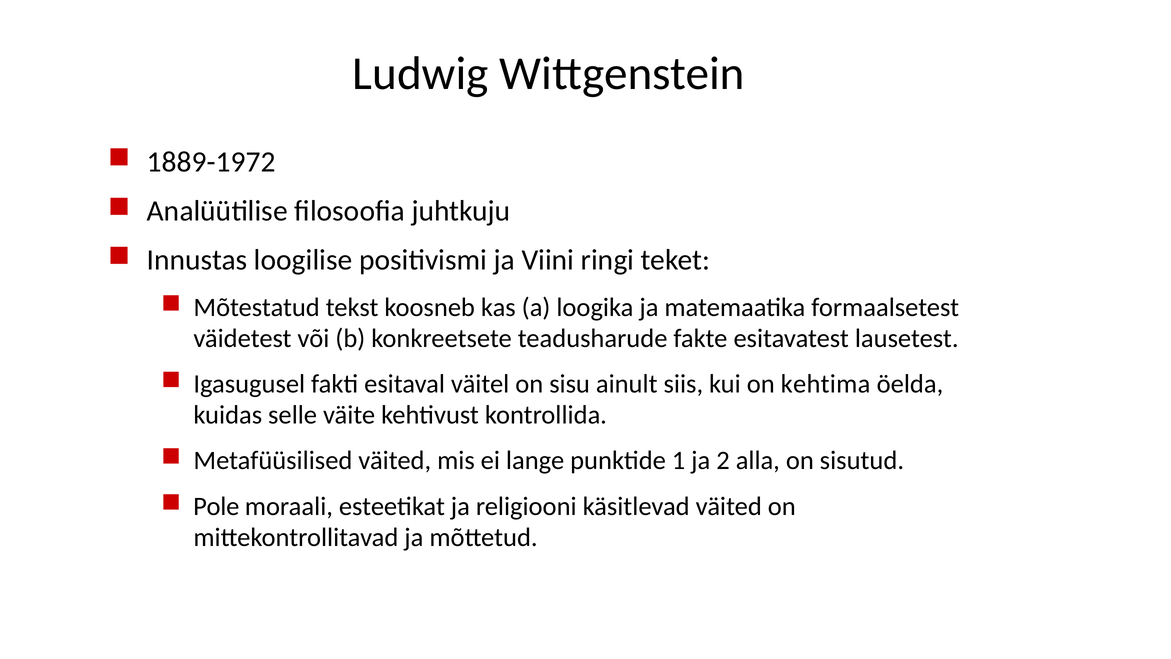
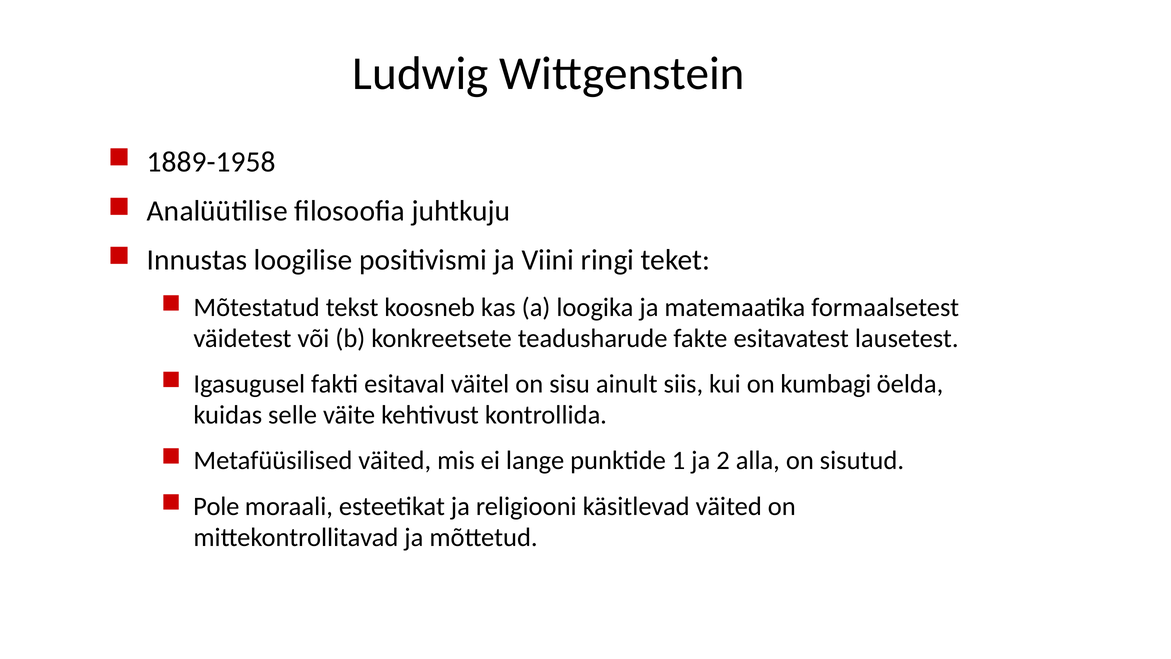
1889-1972: 1889-1972 -> 1889-1958
kehtima: kehtima -> kumbagi
